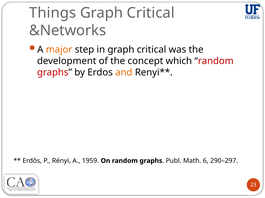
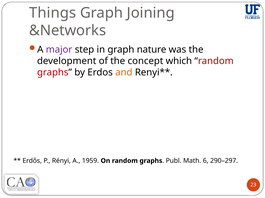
Critical at (151, 13): Critical -> Joining
major colour: orange -> purple
in graph critical: critical -> nature
